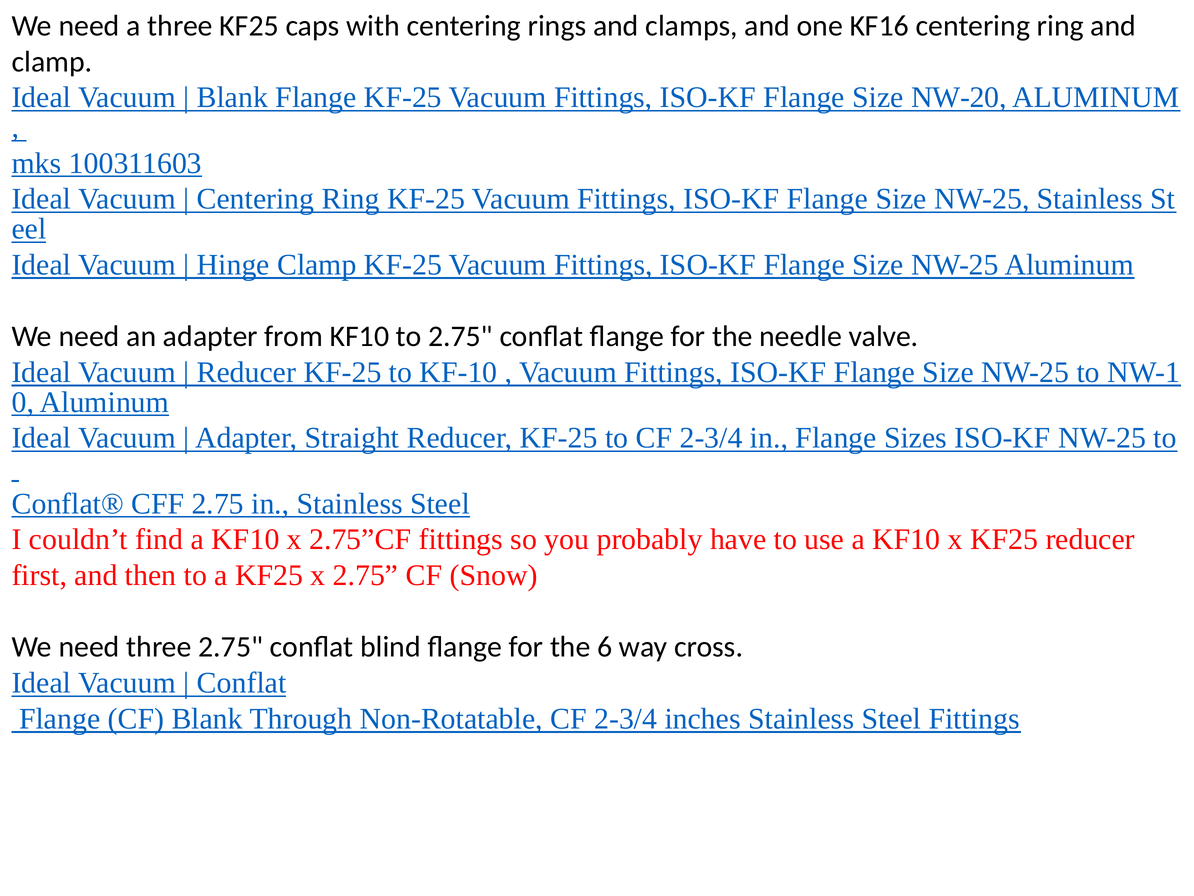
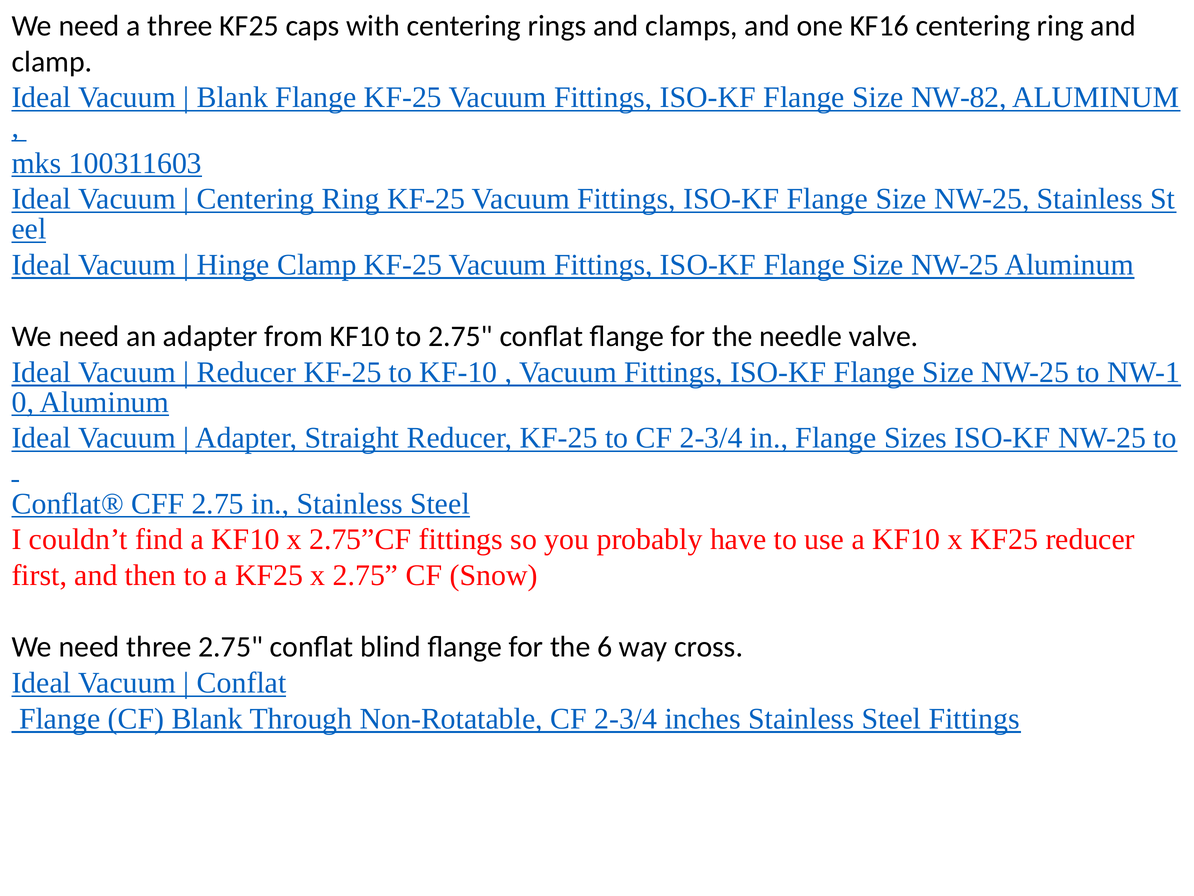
NW-20: NW-20 -> NW-82
